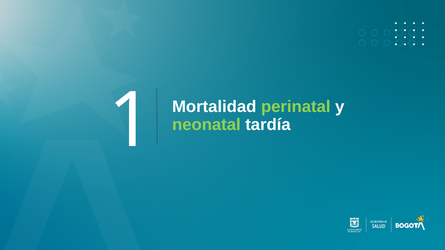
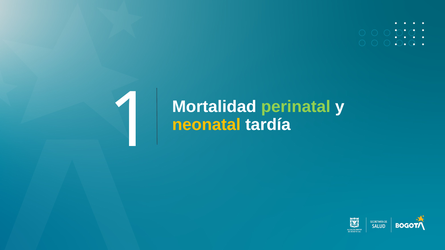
neonatal colour: light green -> yellow
